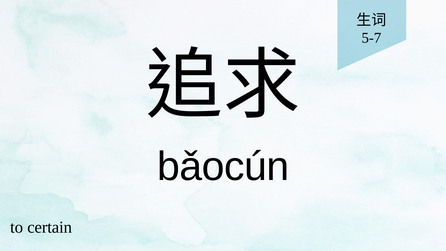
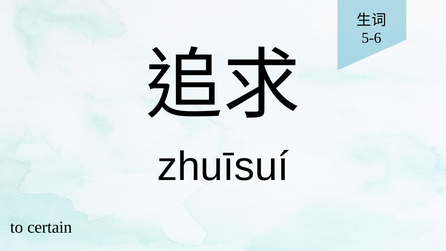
5-7: 5-7 -> 5-6
bǎocún: bǎocún -> zhuīsuí
